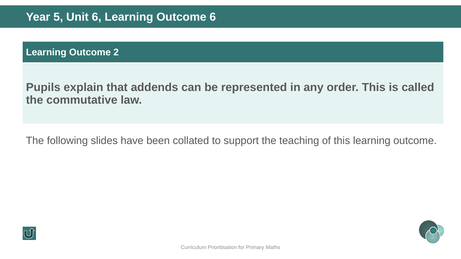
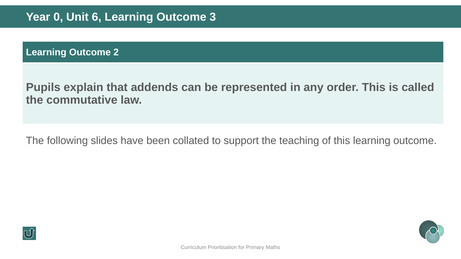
5: 5 -> 0
Outcome 6: 6 -> 3
